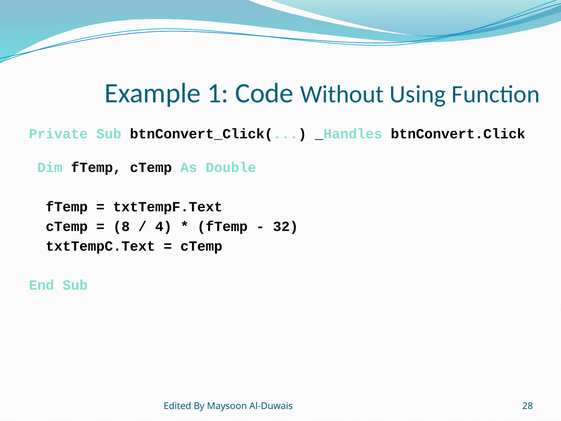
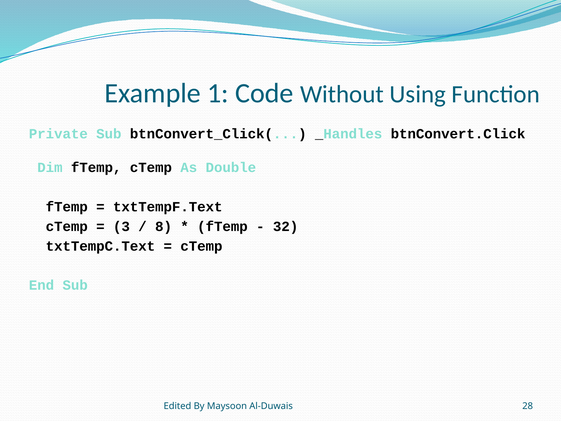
8: 8 -> 3
4: 4 -> 8
